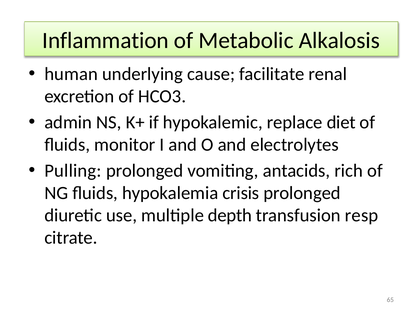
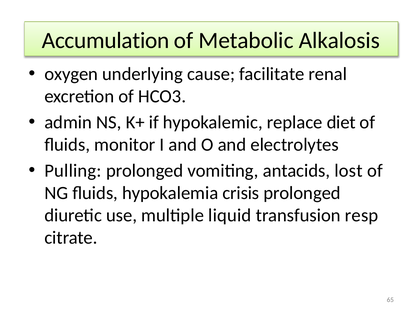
Inflammation: Inflammation -> Accumulation
human: human -> oxygen
rich: rich -> lost
depth: depth -> liquid
